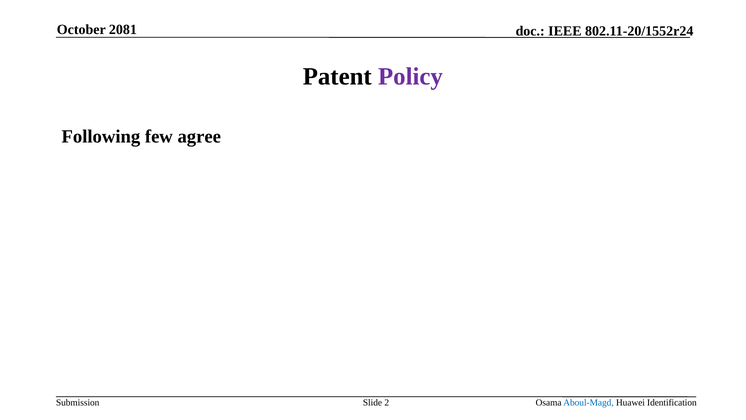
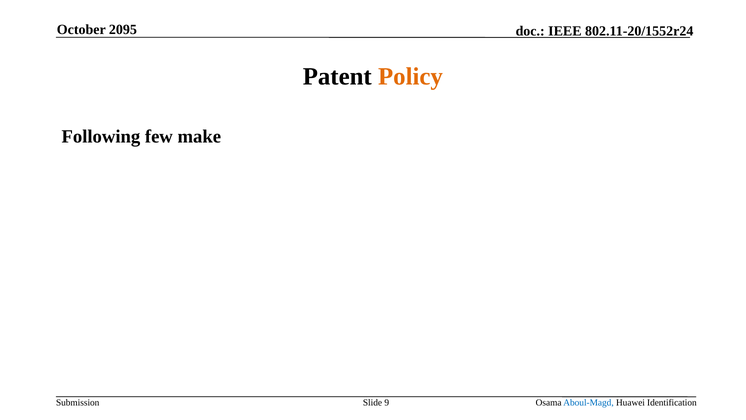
2081: 2081 -> 2095
Policy colour: purple -> orange
agree: agree -> make
2: 2 -> 9
